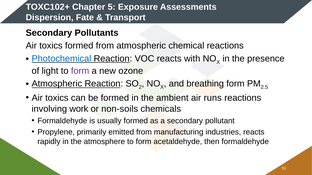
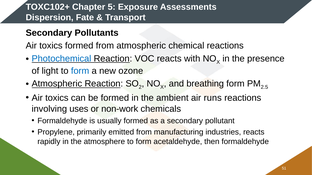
form at (80, 71) colour: purple -> blue
work: work -> uses
non-soils: non-soils -> non-work
